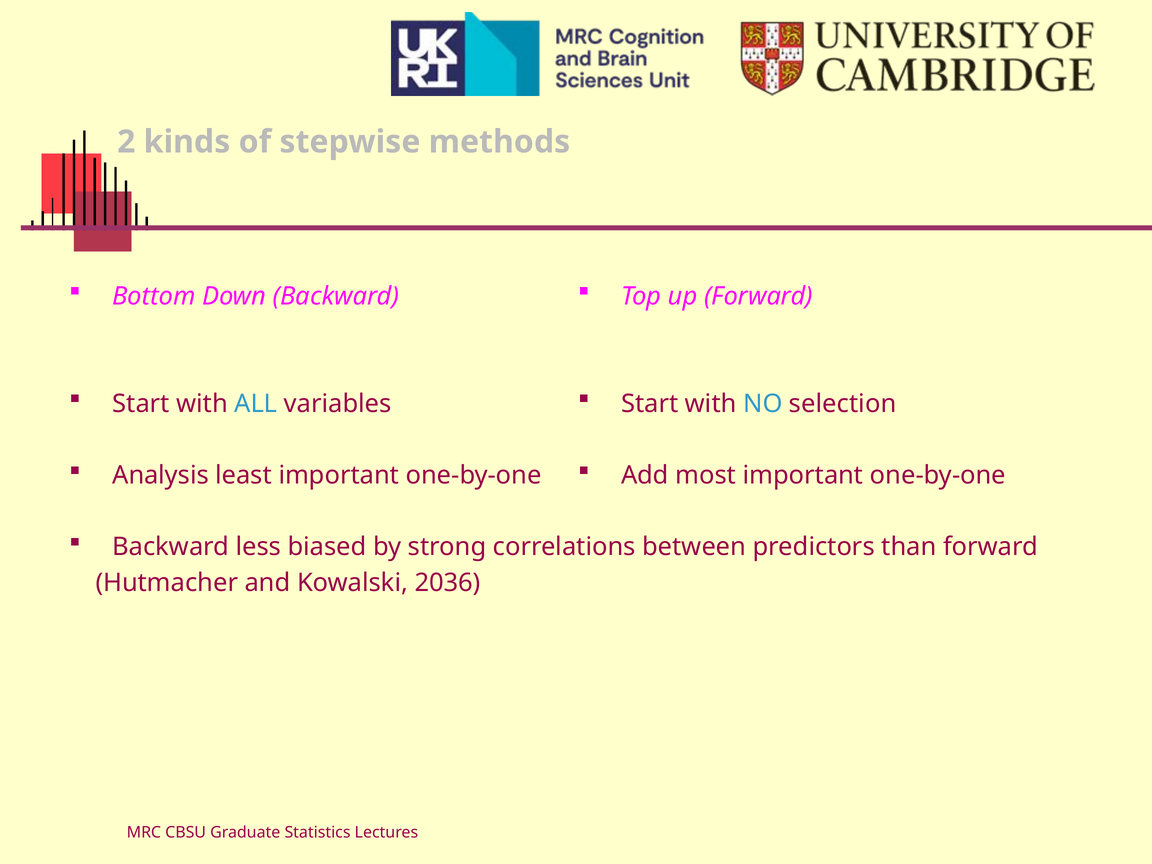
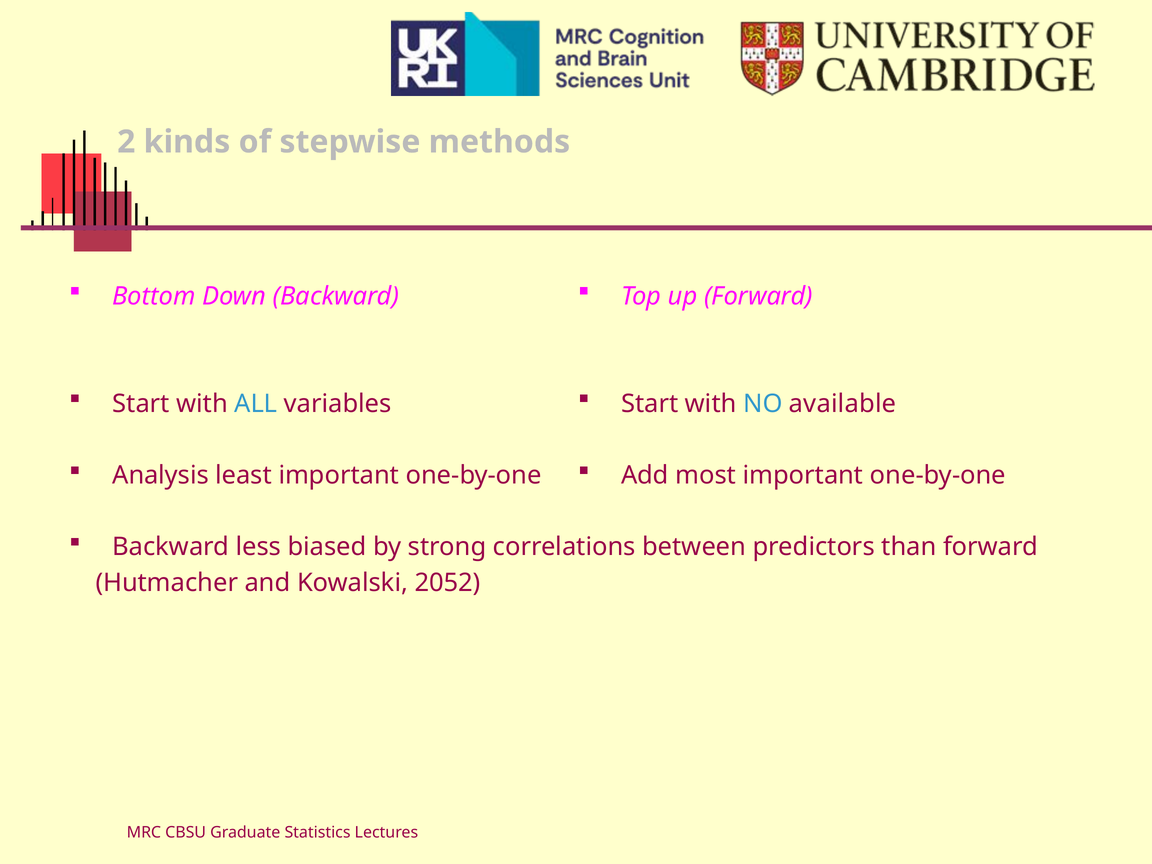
selection: selection -> available
2036: 2036 -> 2052
